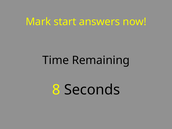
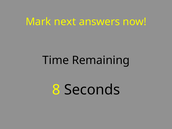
start: start -> next
